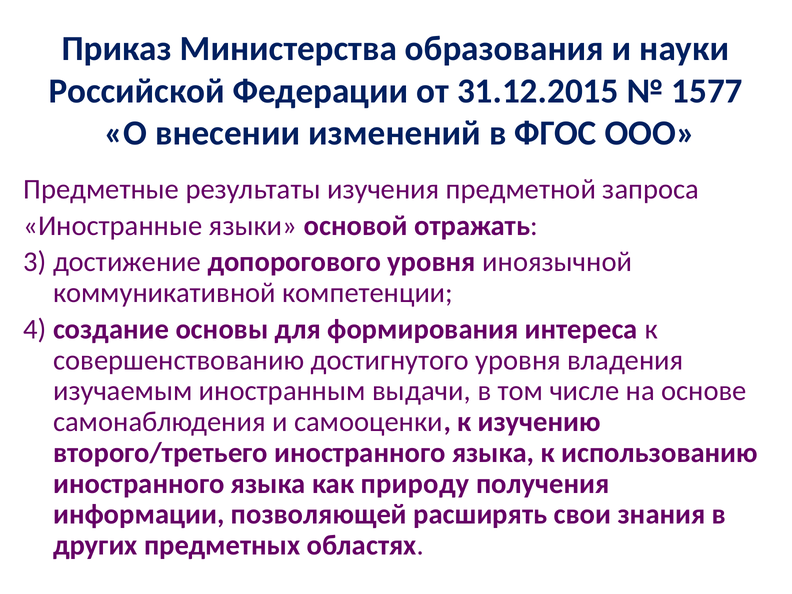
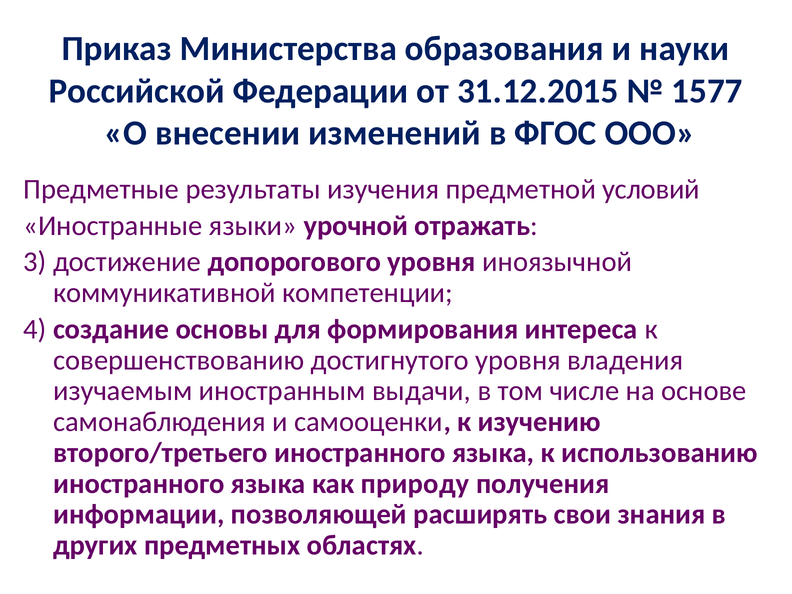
запроса: запроса -> условий
основой: основой -> урочной
